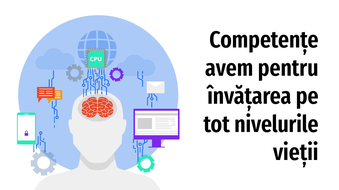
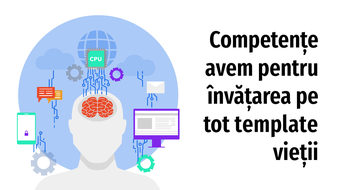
nivelurile: nivelurile -> template
